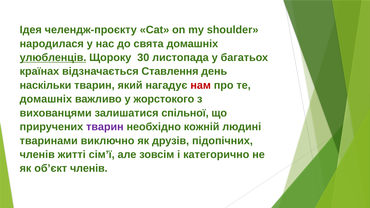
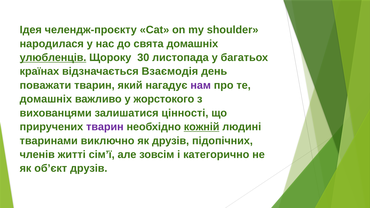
Ставлення: Ставлення -> Взаємодія
наскільки: наскільки -> поважати
нам colour: red -> purple
спільної: спільної -> цінності
кожній underline: none -> present
об’єкт членів: членів -> друзів
